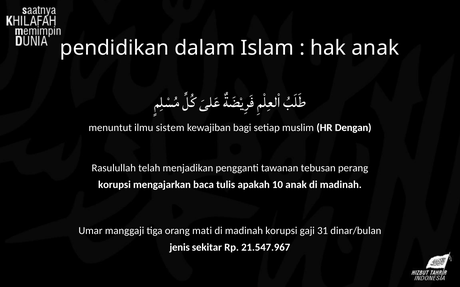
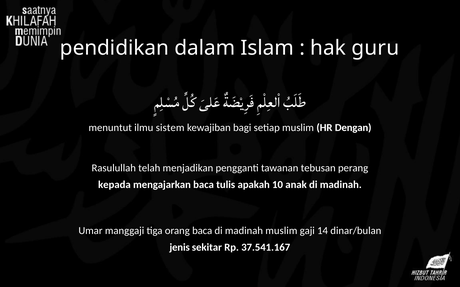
hak anak: anak -> guru
korupsi at (114, 185): korupsi -> kepada
orang mati: mati -> baca
madinah korupsi: korupsi -> muslim
31: 31 -> 14
21.547.967: 21.547.967 -> 37.541.167
